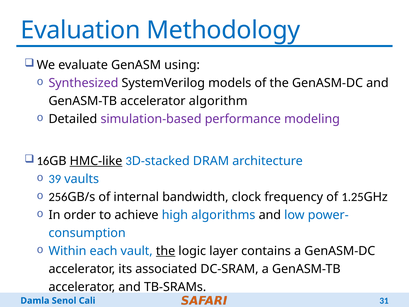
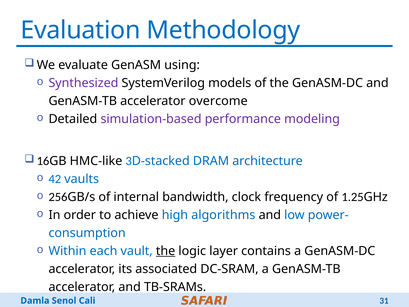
algorithm: algorithm -> overcome
HMC-like underline: present -> none
39: 39 -> 42
